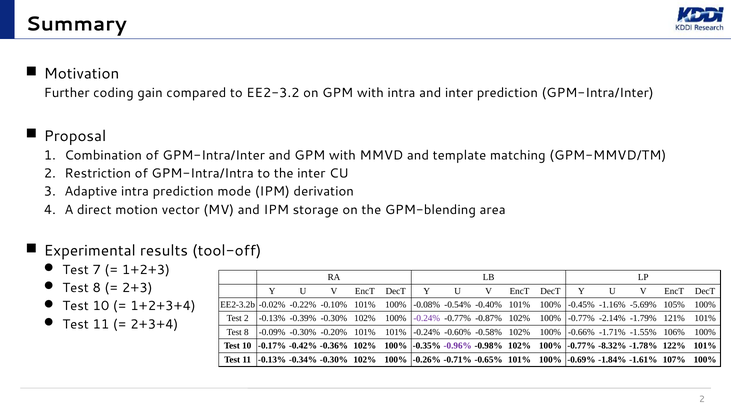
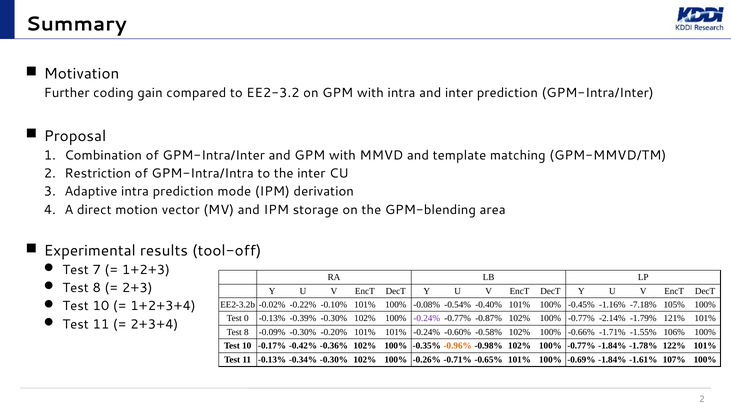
-5.69%: -5.69% -> -7.18%
Test 2: 2 -> 0
-0.96% colour: purple -> orange
-0.77% -8.32%: -8.32% -> -1.84%
